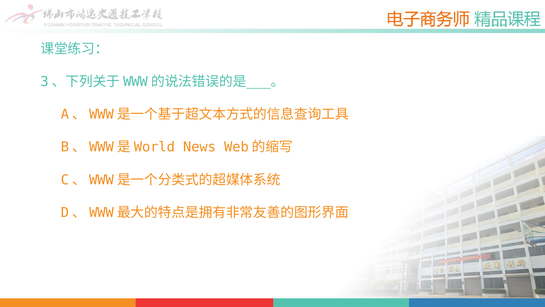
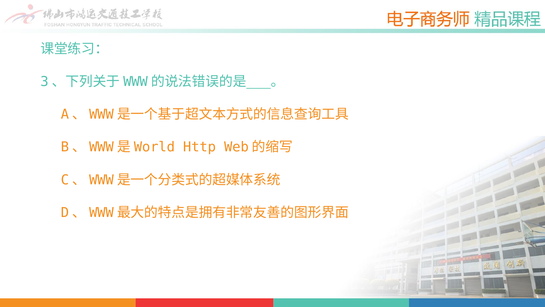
News: News -> Http
